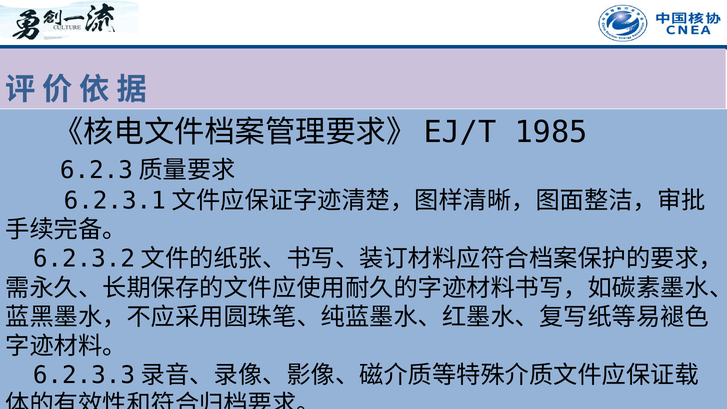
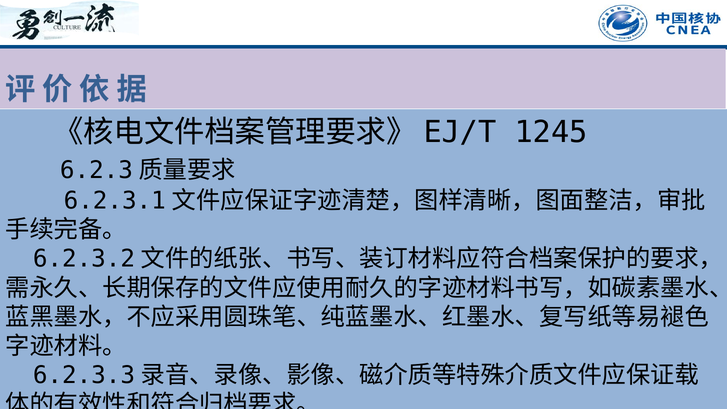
1985: 1985 -> 1245
